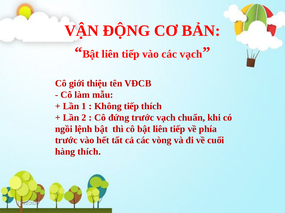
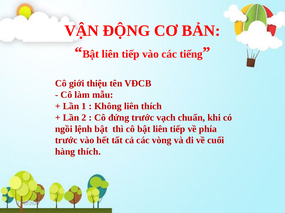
các vạch: vạch -> tiếng
Không tiếp: tiếp -> liên
